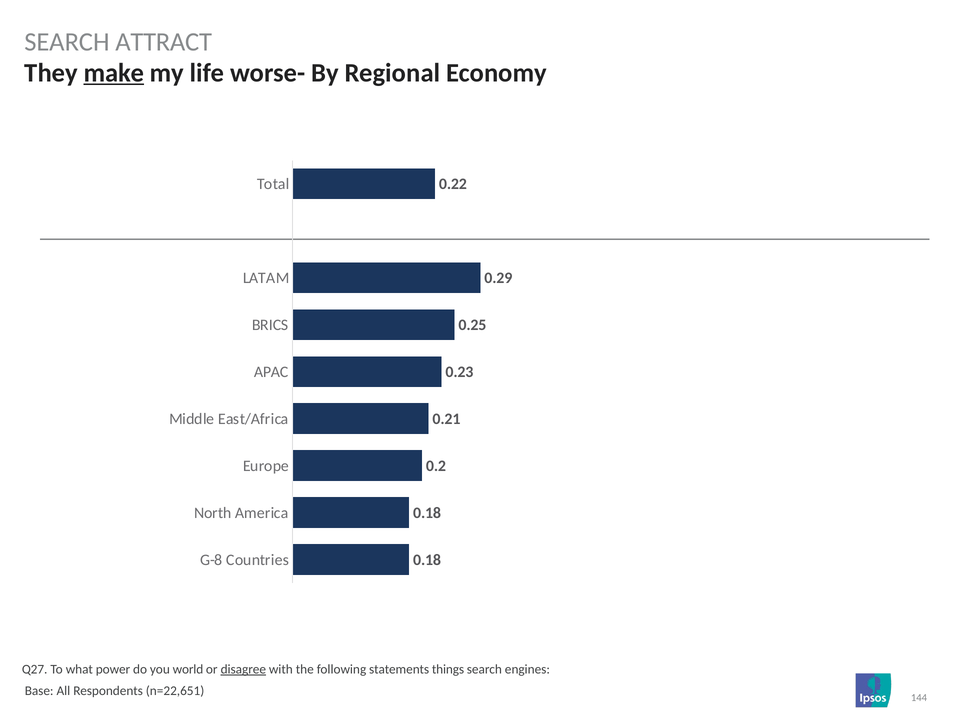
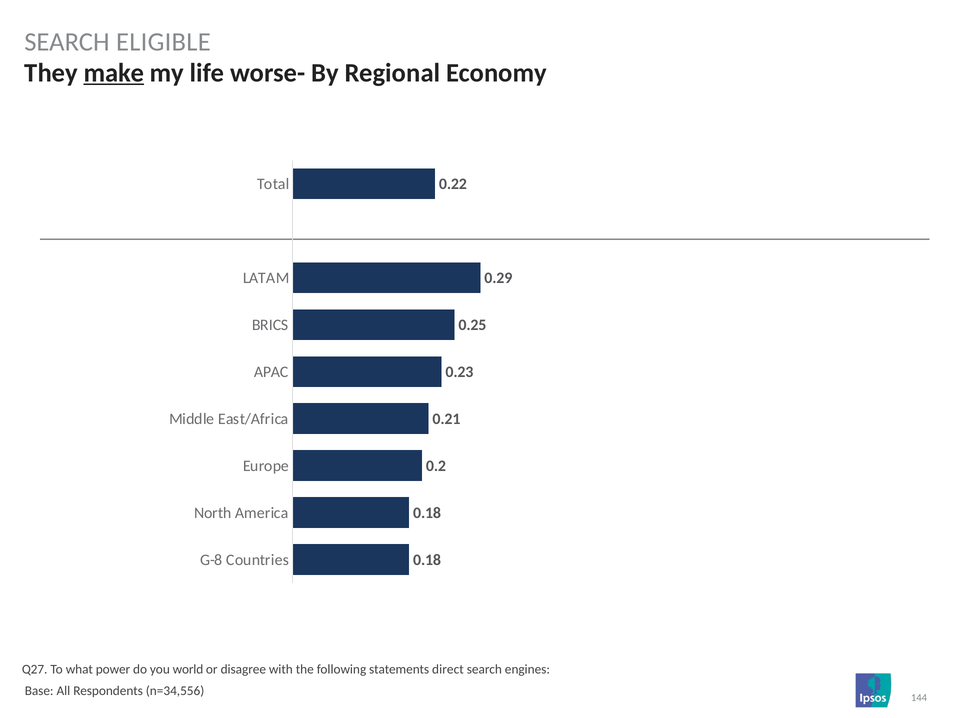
ATTRACT: ATTRACT -> ELIGIBLE
disagree underline: present -> none
things: things -> direct
n=22,651: n=22,651 -> n=34,556
